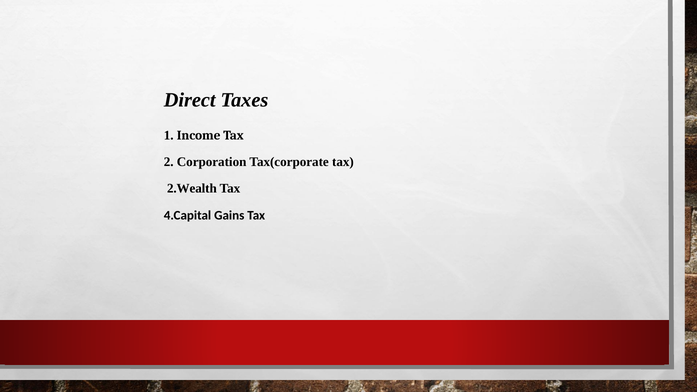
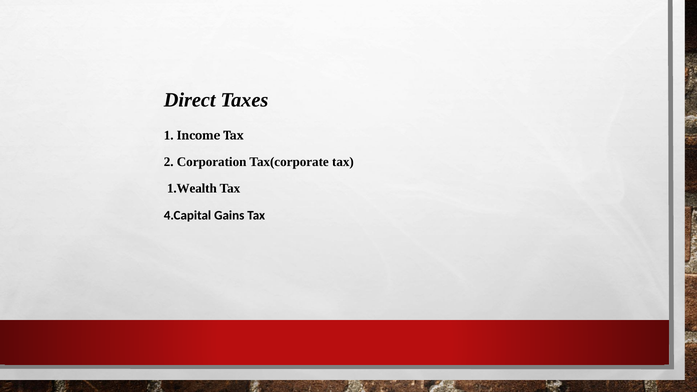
2.Wealth: 2.Wealth -> 1.Wealth
